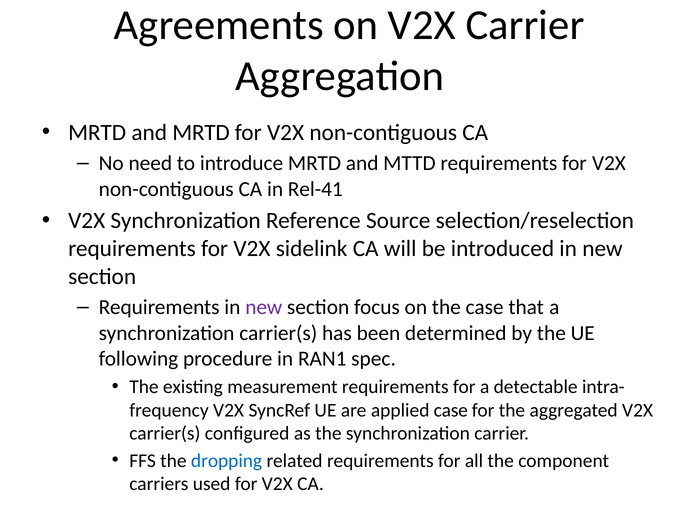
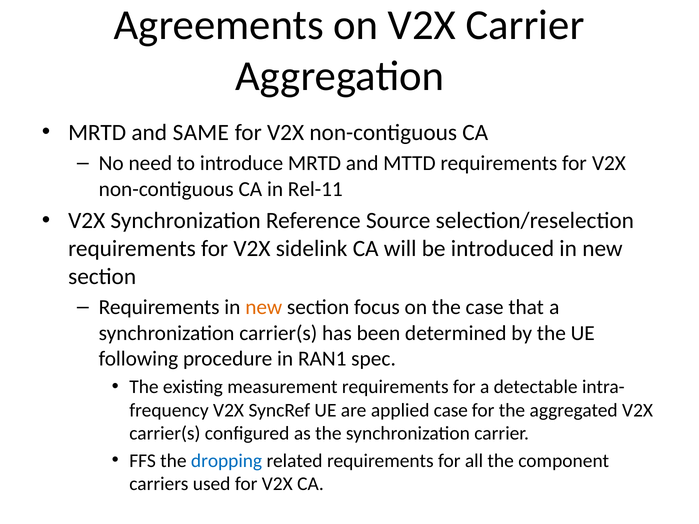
and MRTD: MRTD -> SAME
Rel-41: Rel-41 -> Rel-11
new at (264, 308) colour: purple -> orange
